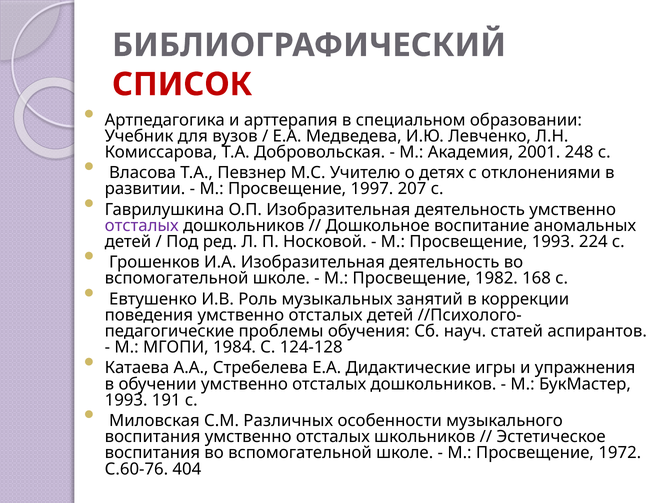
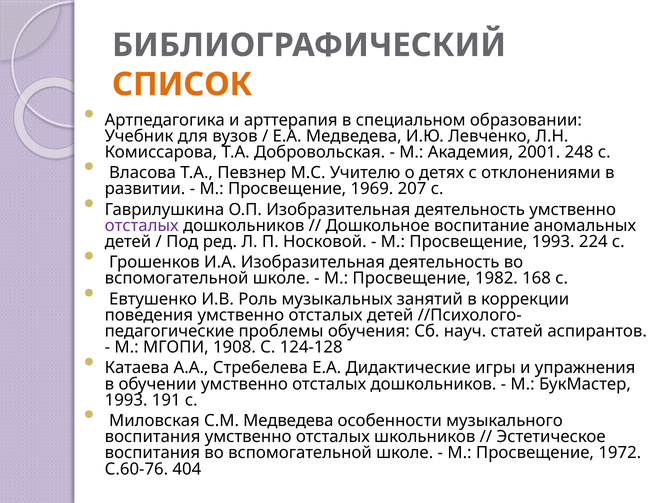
СПИСОК colour: red -> orange
1997: 1997 -> 1969
1984: 1984 -> 1908
С.М Различных: Различных -> Медведева
